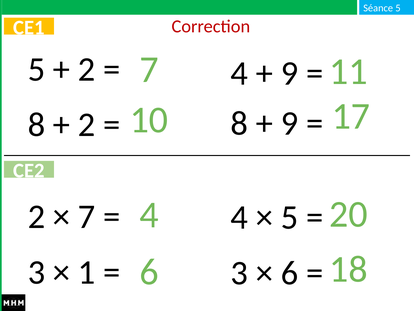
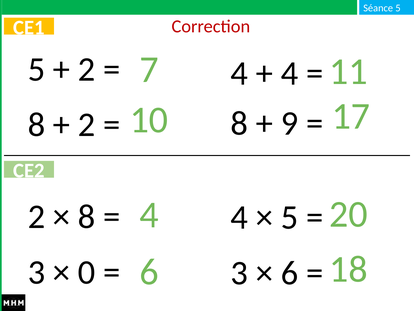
9 at (290, 73): 9 -> 4
7 at (87, 216): 7 -> 8
1: 1 -> 0
